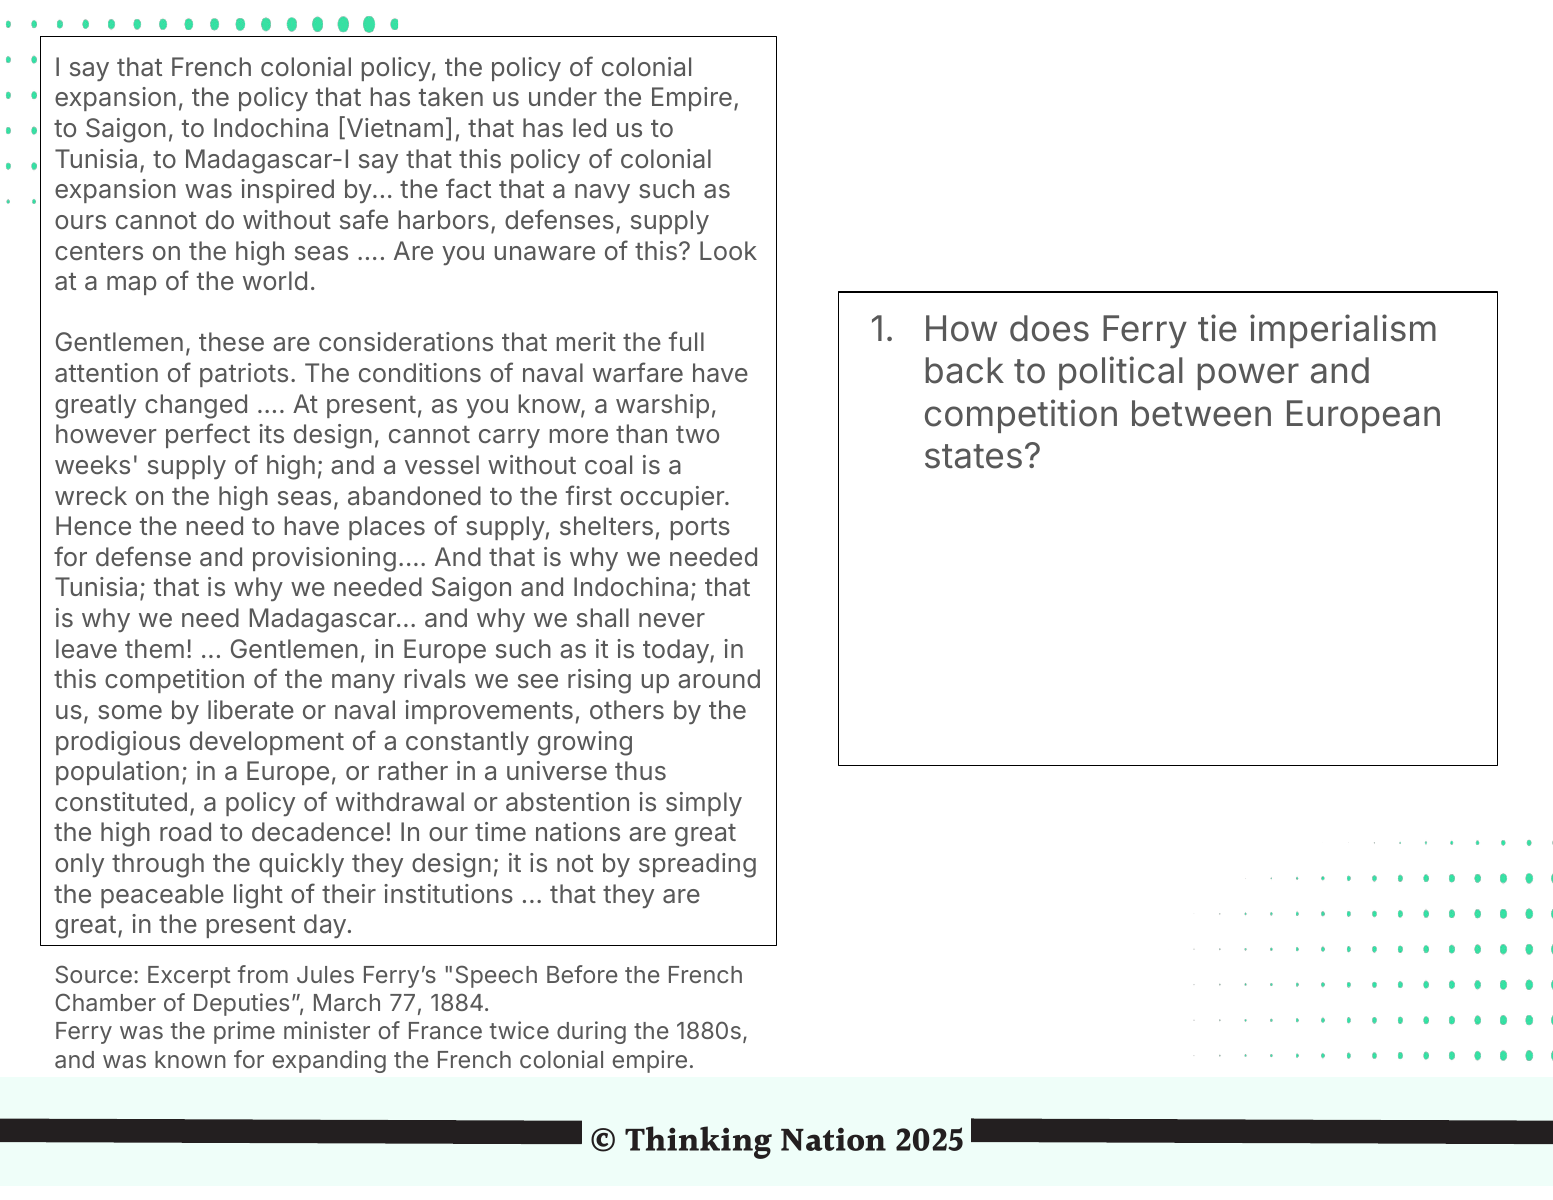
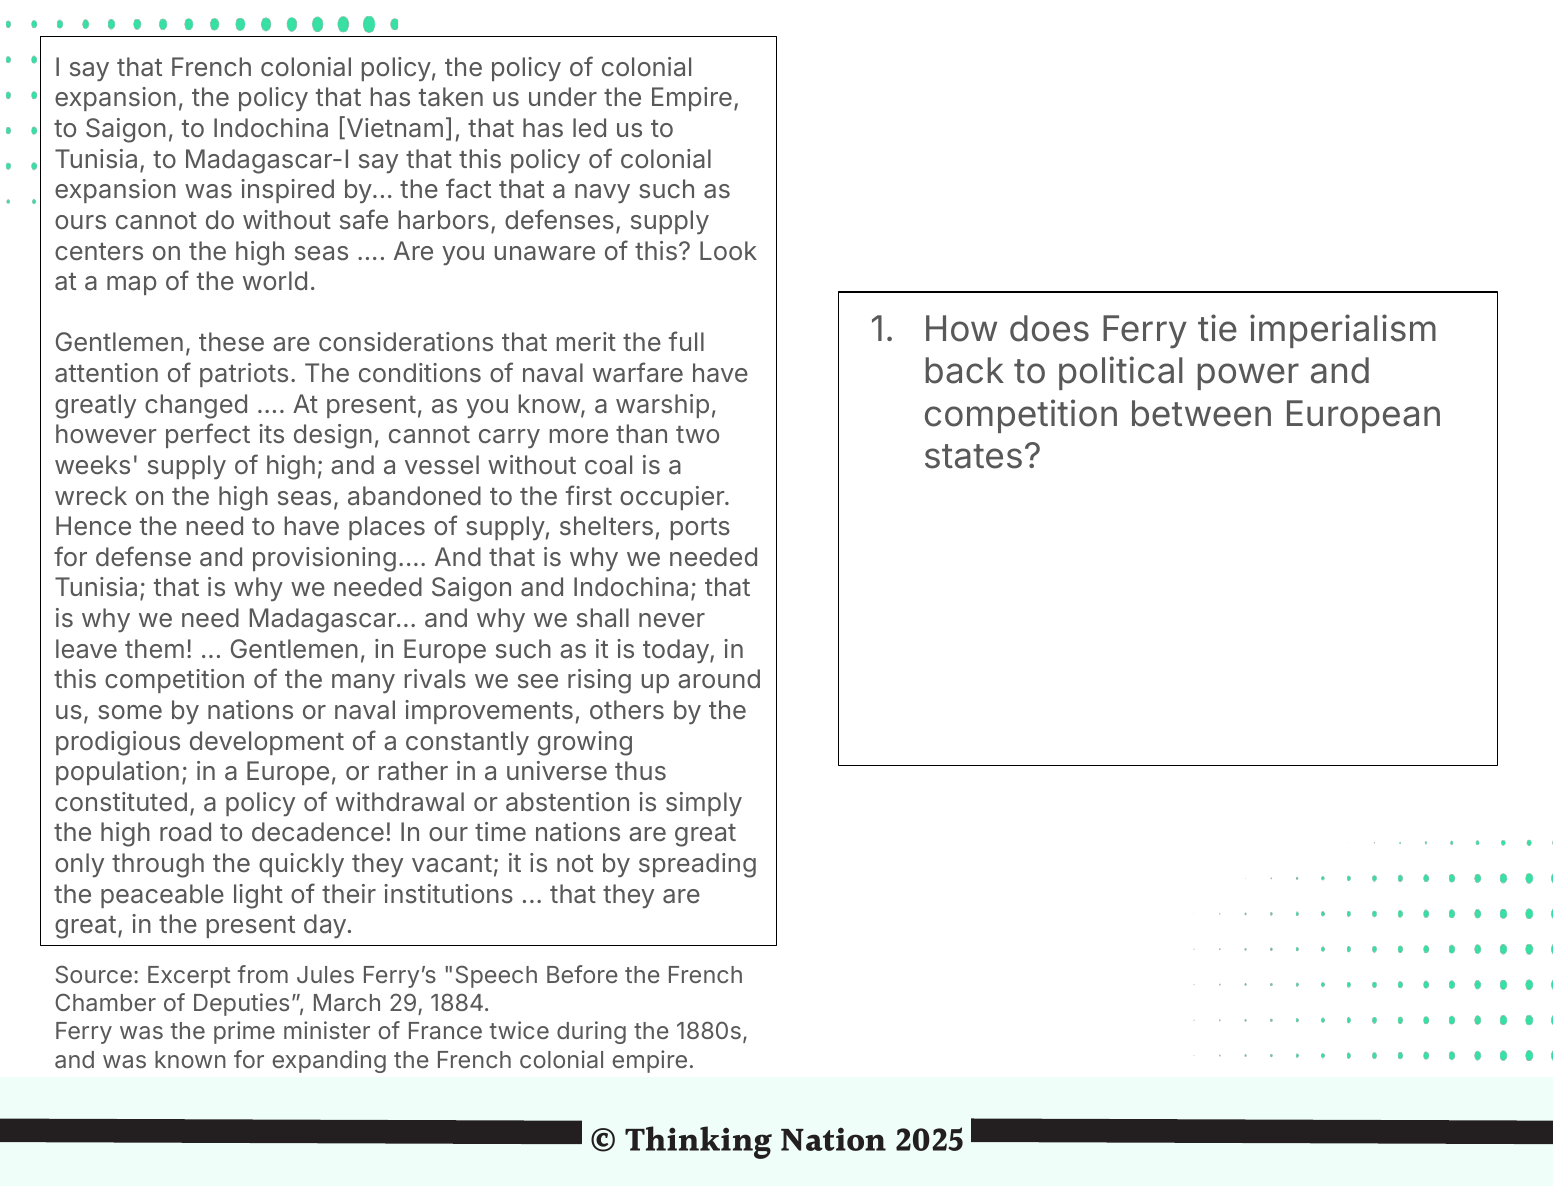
by liberate: liberate -> nations
they design: design -> vacant
77: 77 -> 29
